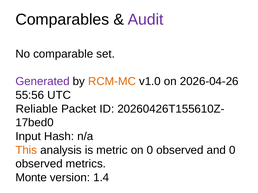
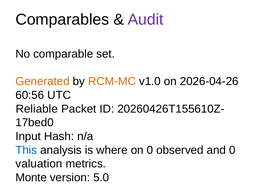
Generated colour: purple -> orange
55:56: 55:56 -> 60:56
This colour: orange -> blue
metric: metric -> where
observed at (39, 164): observed -> valuation
1.4: 1.4 -> 5.0
